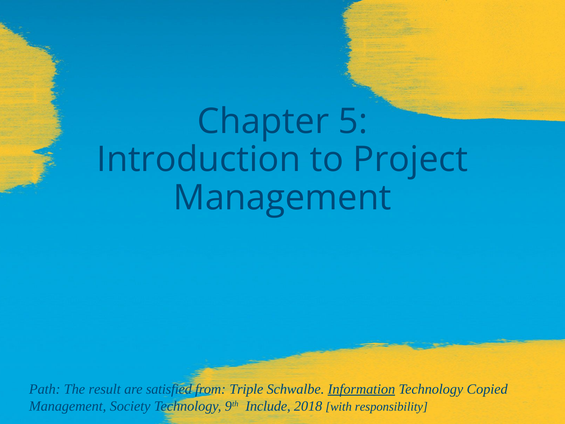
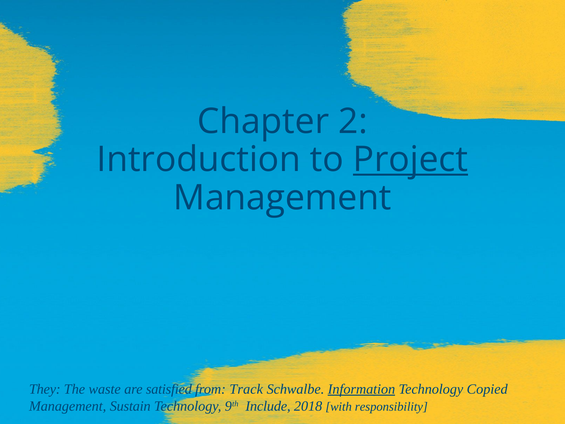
5: 5 -> 2
Project underline: none -> present
Path: Path -> They
result: result -> waste
Triple: Triple -> Track
Society: Society -> Sustain
